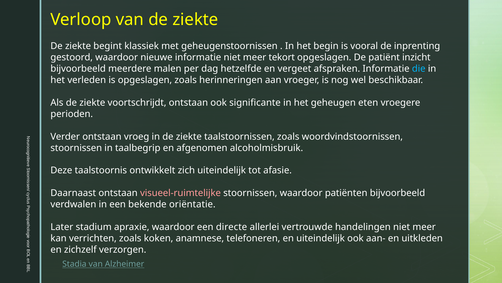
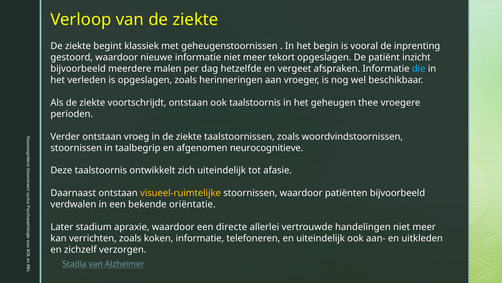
ook significante: significante -> taalstoornis
eten: eten -> thee
alcoholmisbruik: alcoholmisbruik -> neurocognitieve
visueel-ruimtelijke colour: pink -> yellow
koken anamnese: anamnese -> informatie
